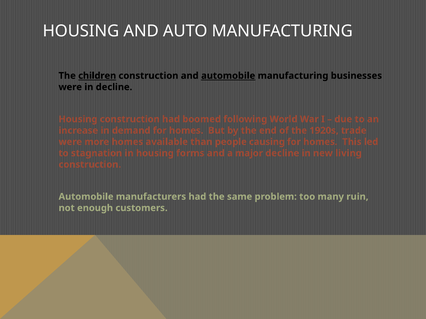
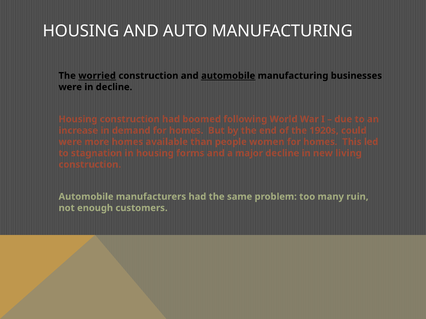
children: children -> worried
trade: trade -> could
causing: causing -> women
